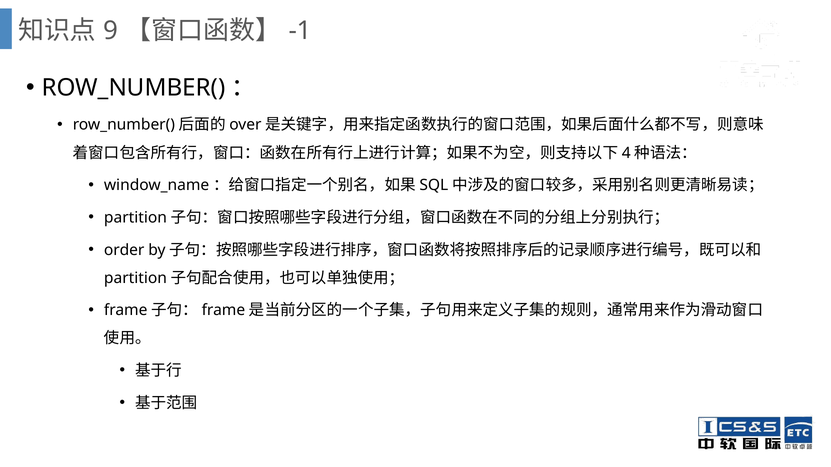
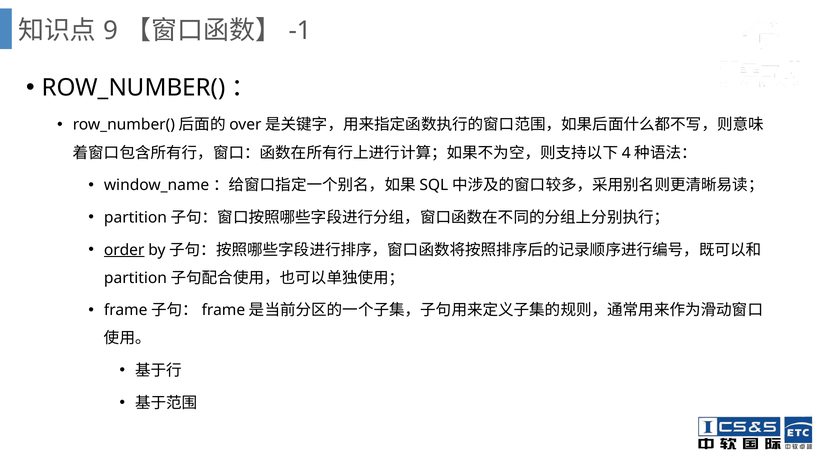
order underline: none -> present
